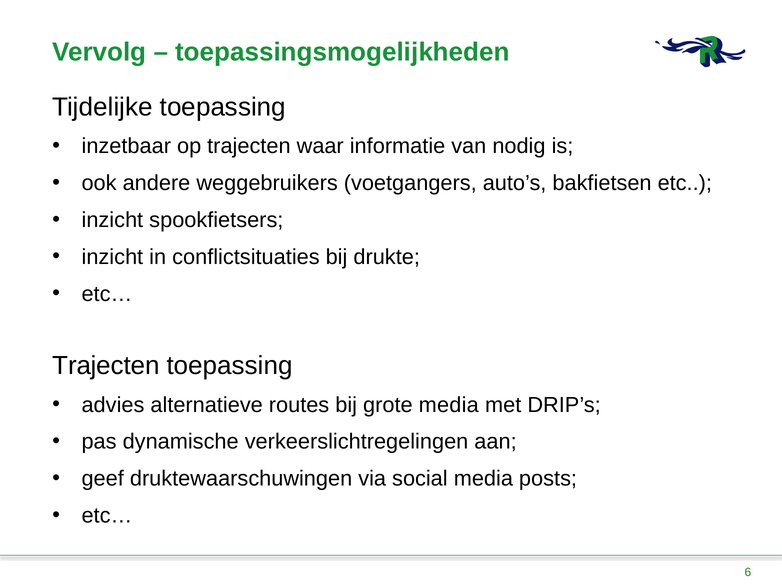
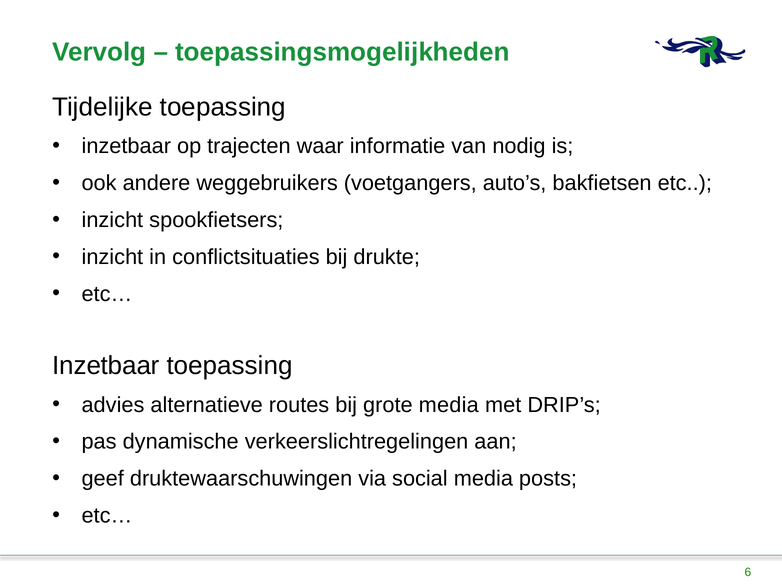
Trajecten at (106, 365): Trajecten -> Inzetbaar
